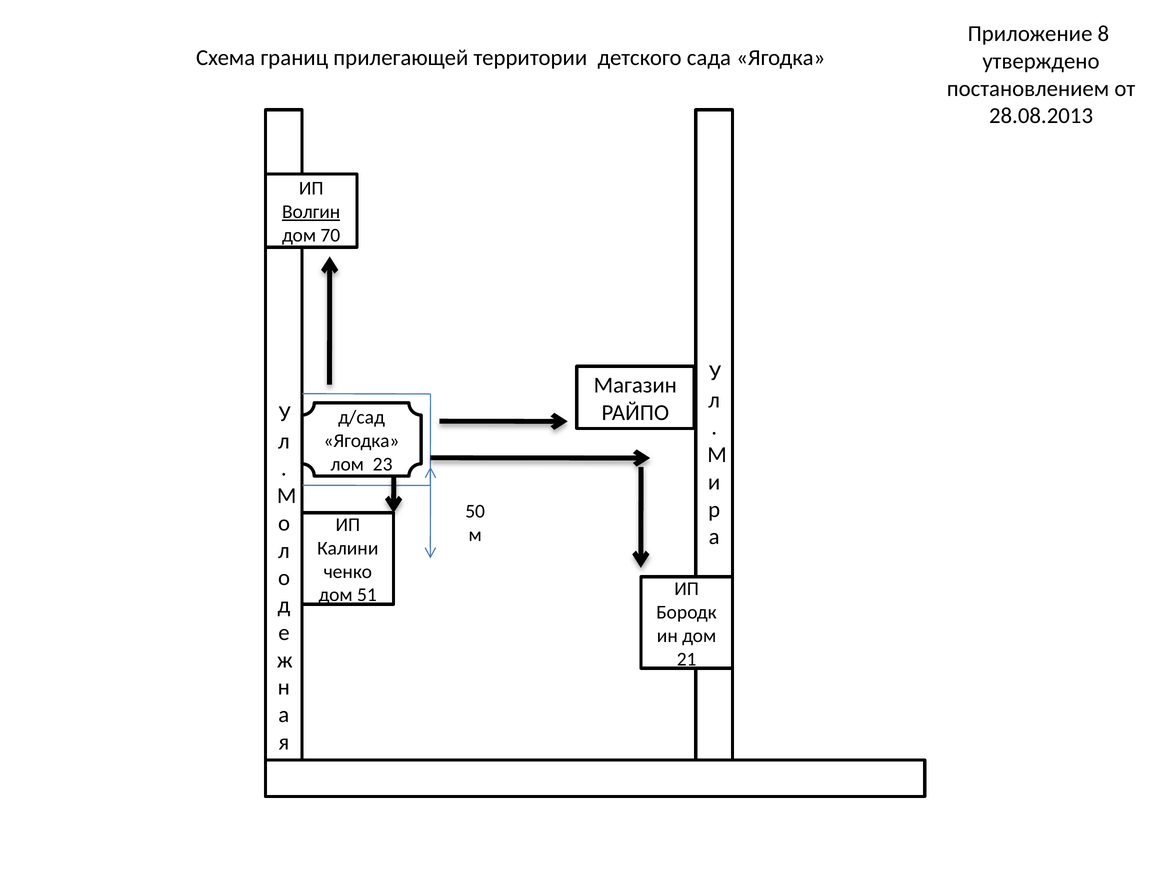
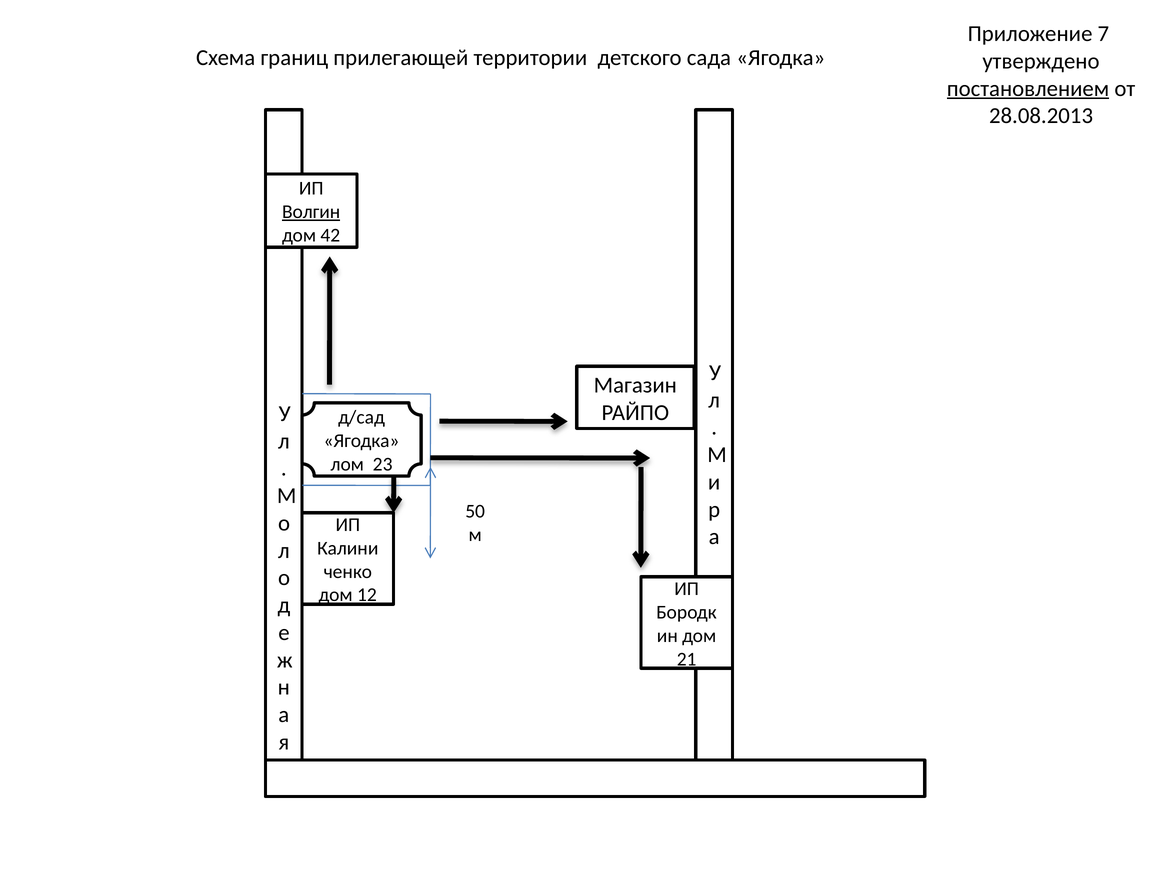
8: 8 -> 7
постановлением underline: none -> present
70: 70 -> 42
51: 51 -> 12
